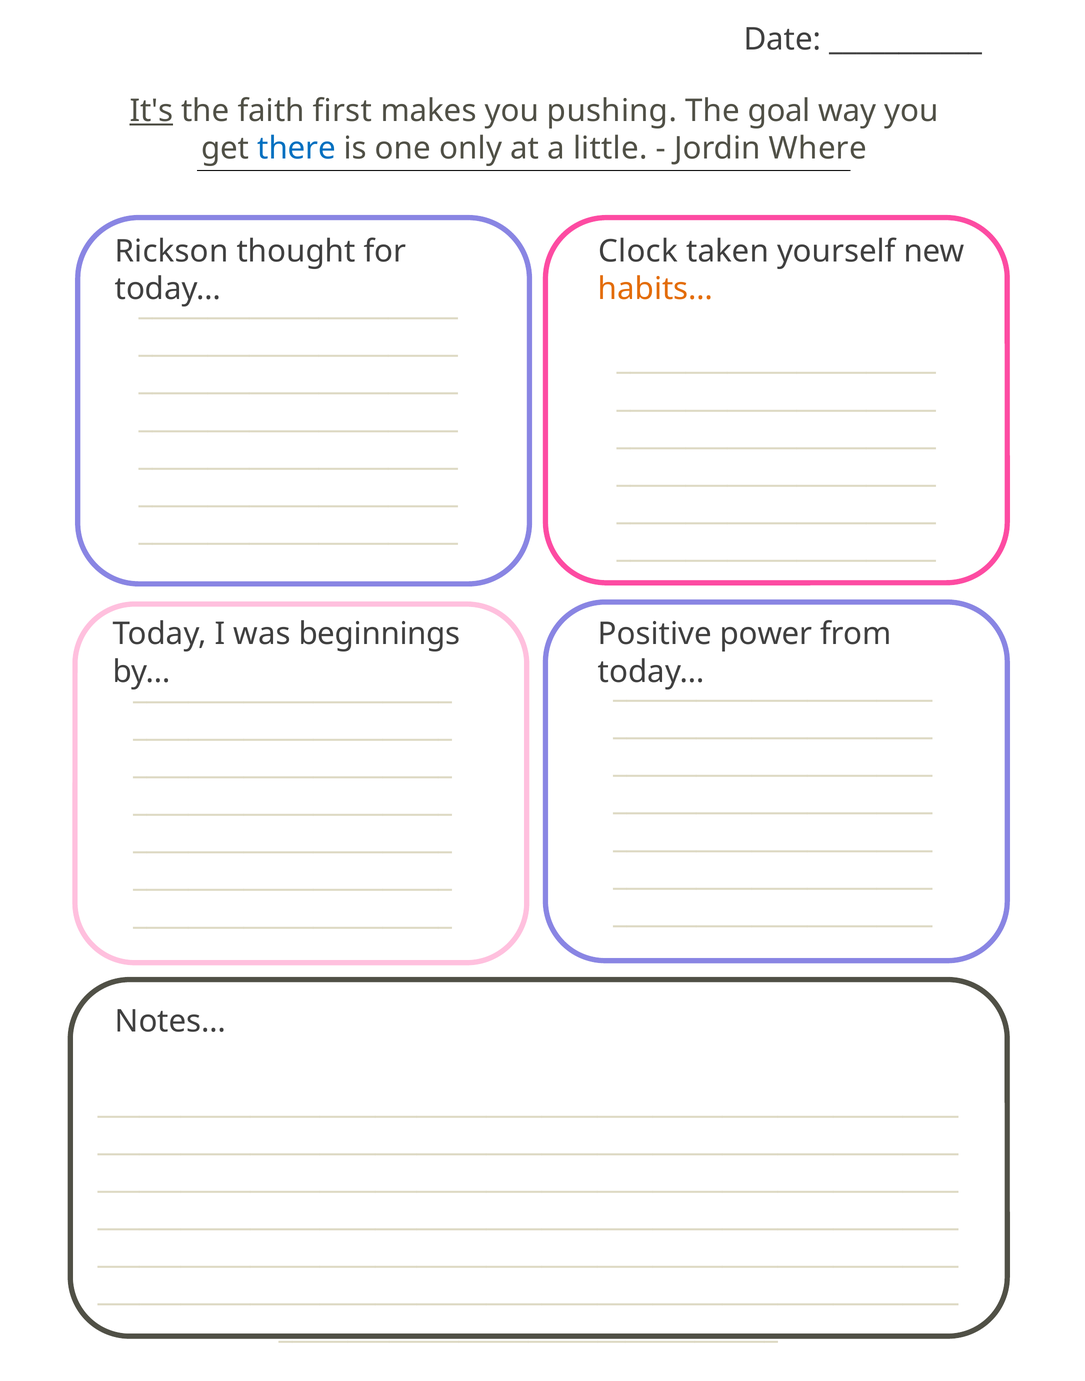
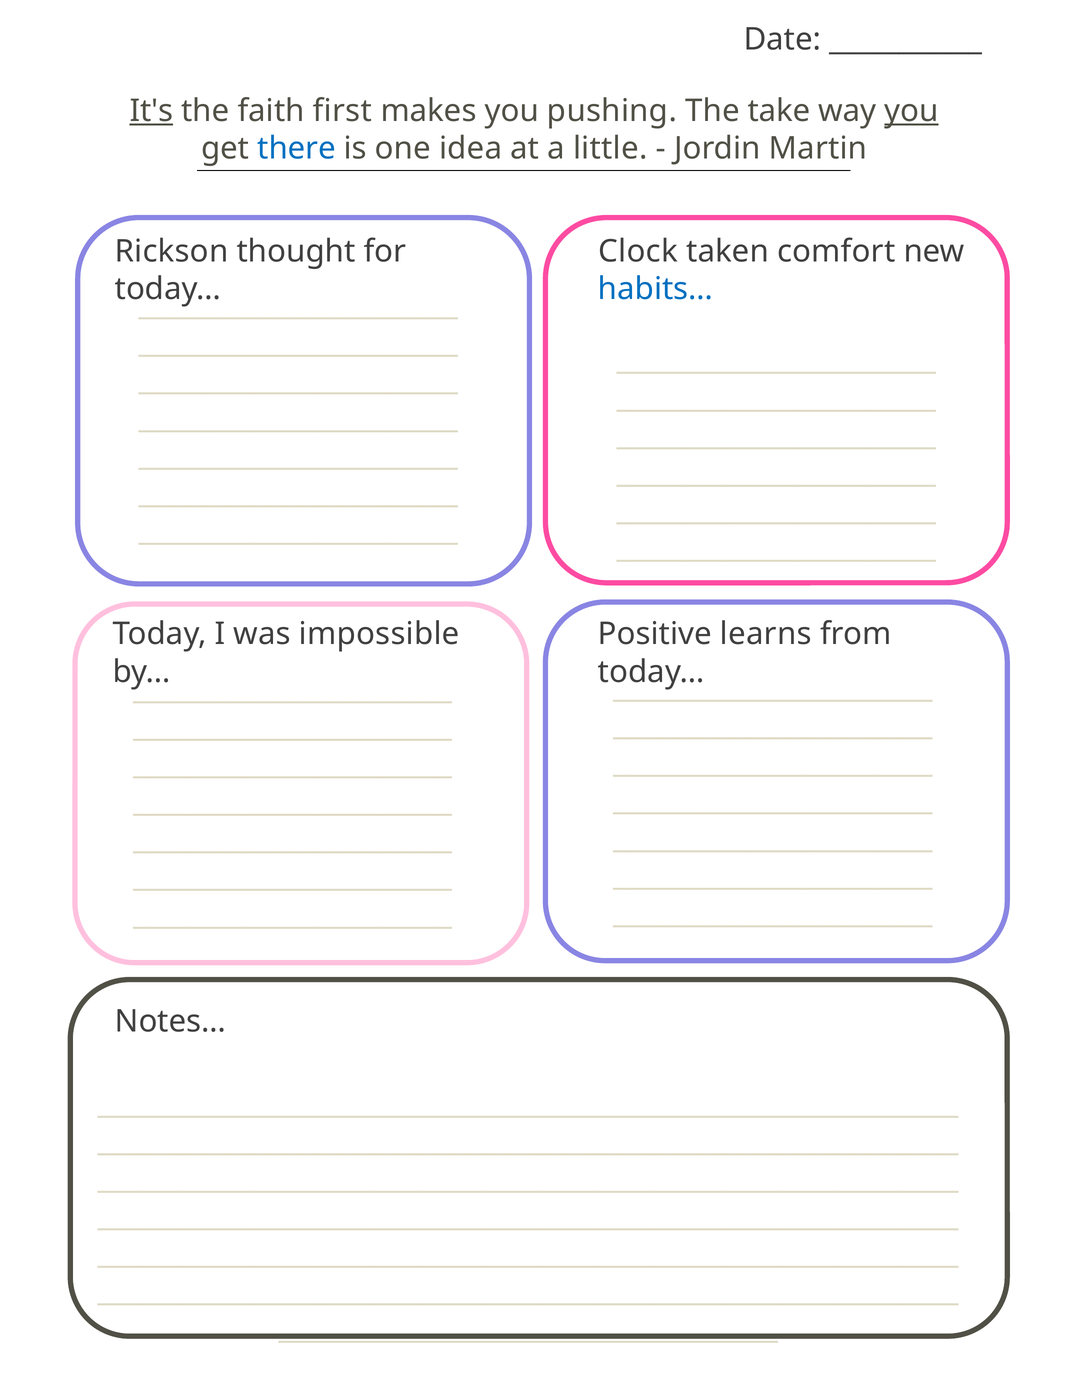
goal: goal -> take
you at (912, 111) underline: none -> present
only: only -> idea
Where: Where -> Martin
yourself: yourself -> comfort
habits… colour: orange -> blue
beginnings: beginnings -> impossible
power: power -> learns
